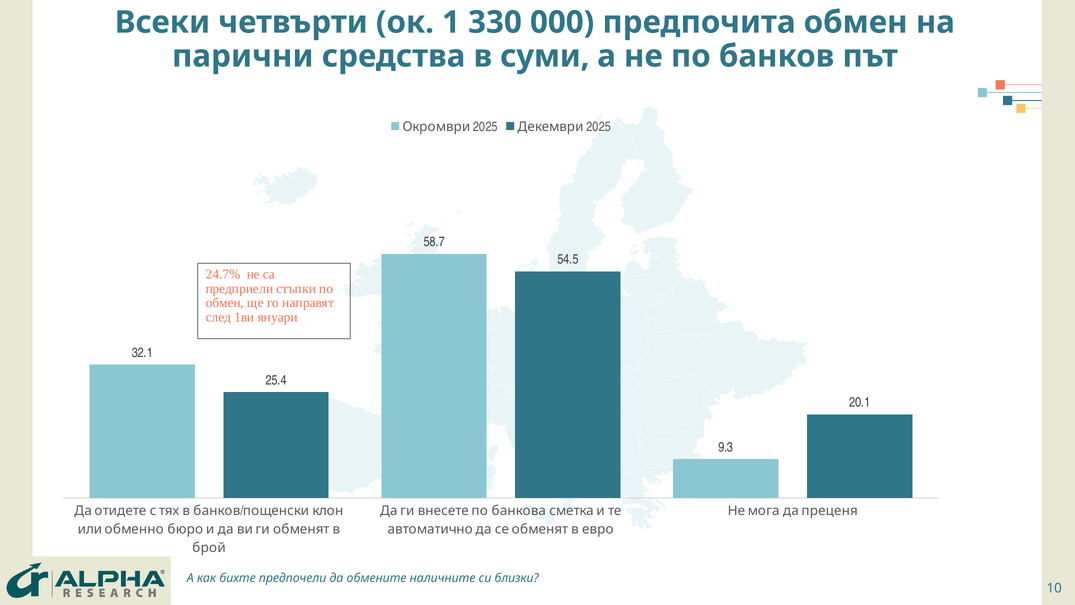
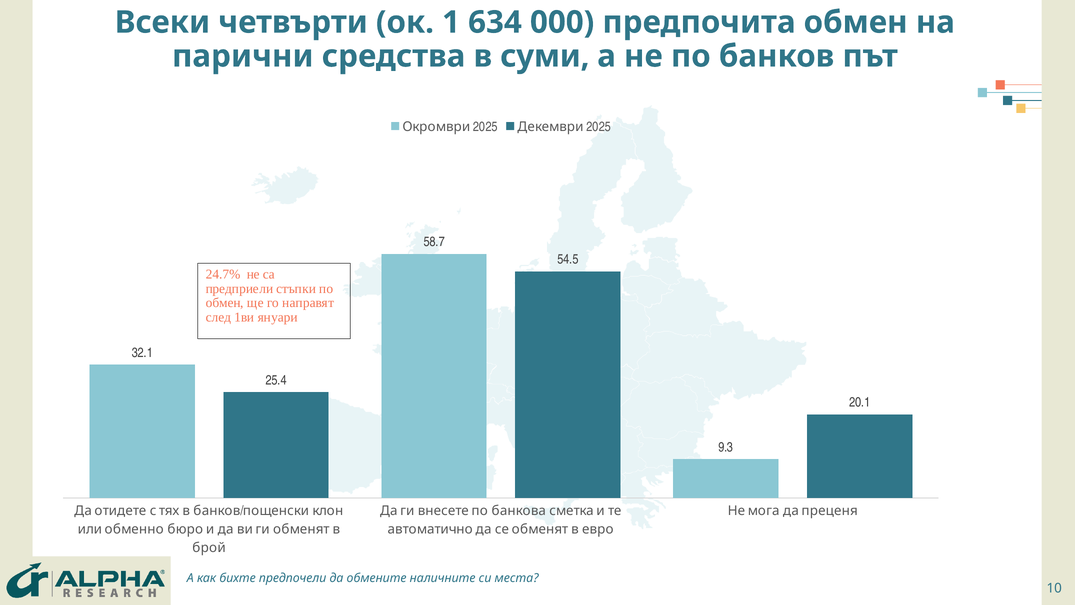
330: 330 -> 634
близки: близки -> места
